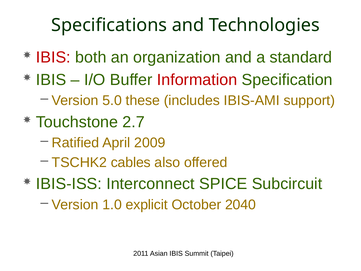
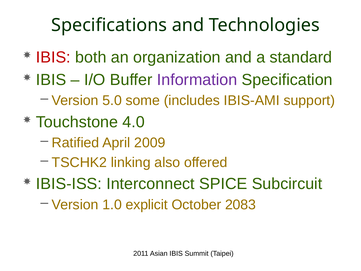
Information colour: red -> purple
these: these -> some
2.7: 2.7 -> 4.0
cables: cables -> linking
2040: 2040 -> 2083
